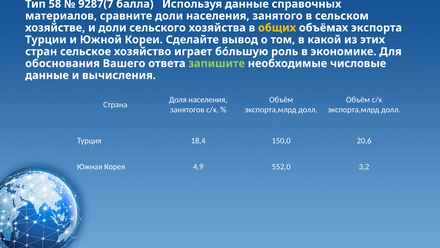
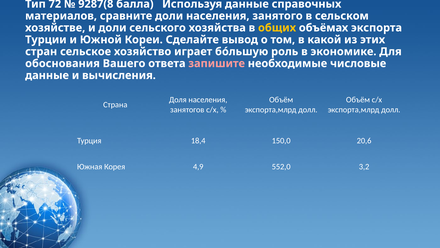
58: 58 -> 72
9287(7: 9287(7 -> 9287(8
запишите colour: light green -> pink
